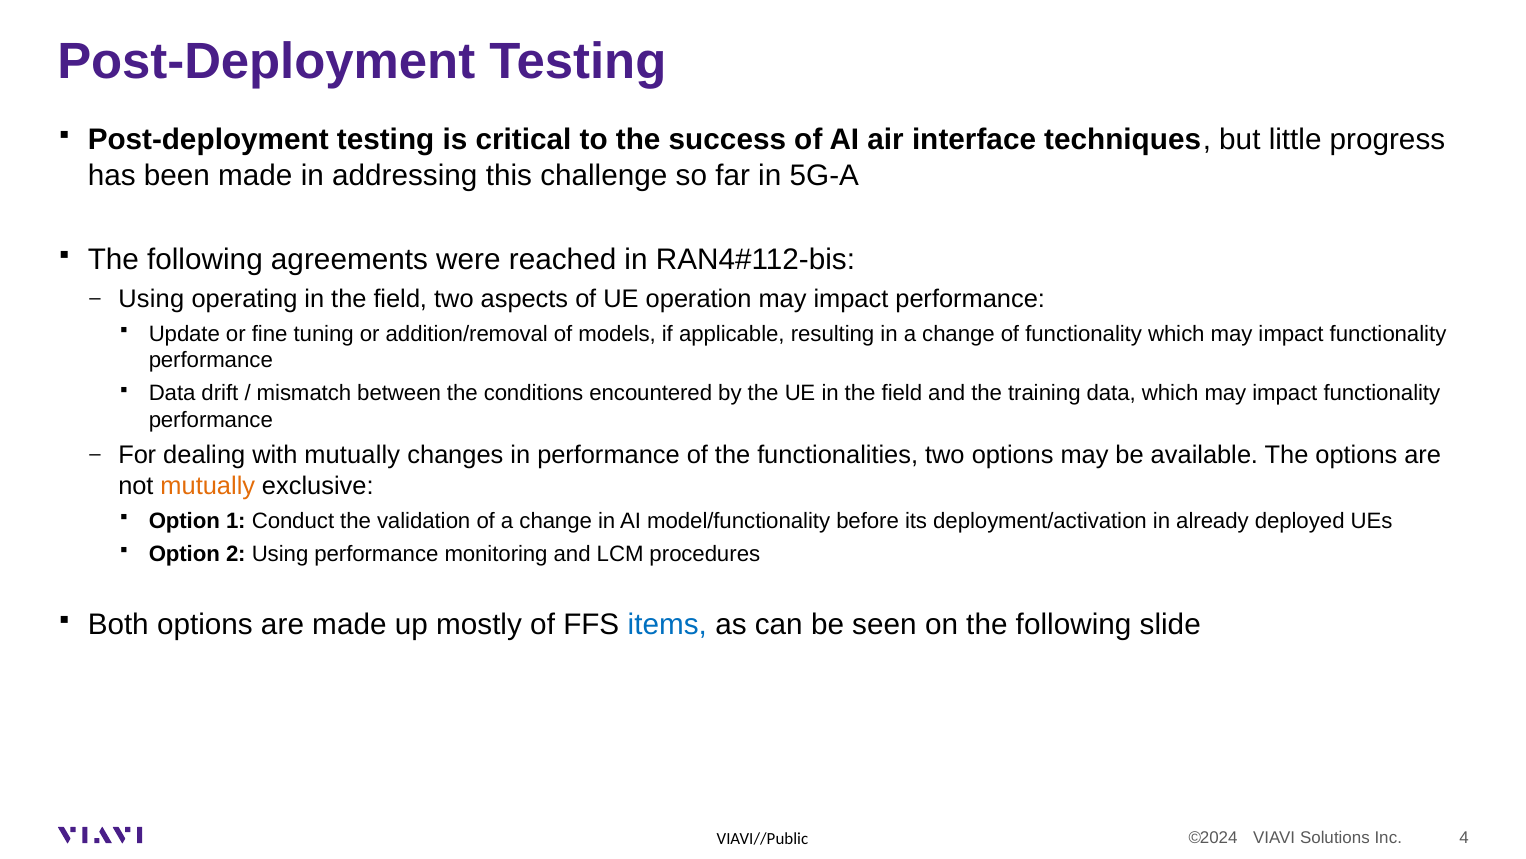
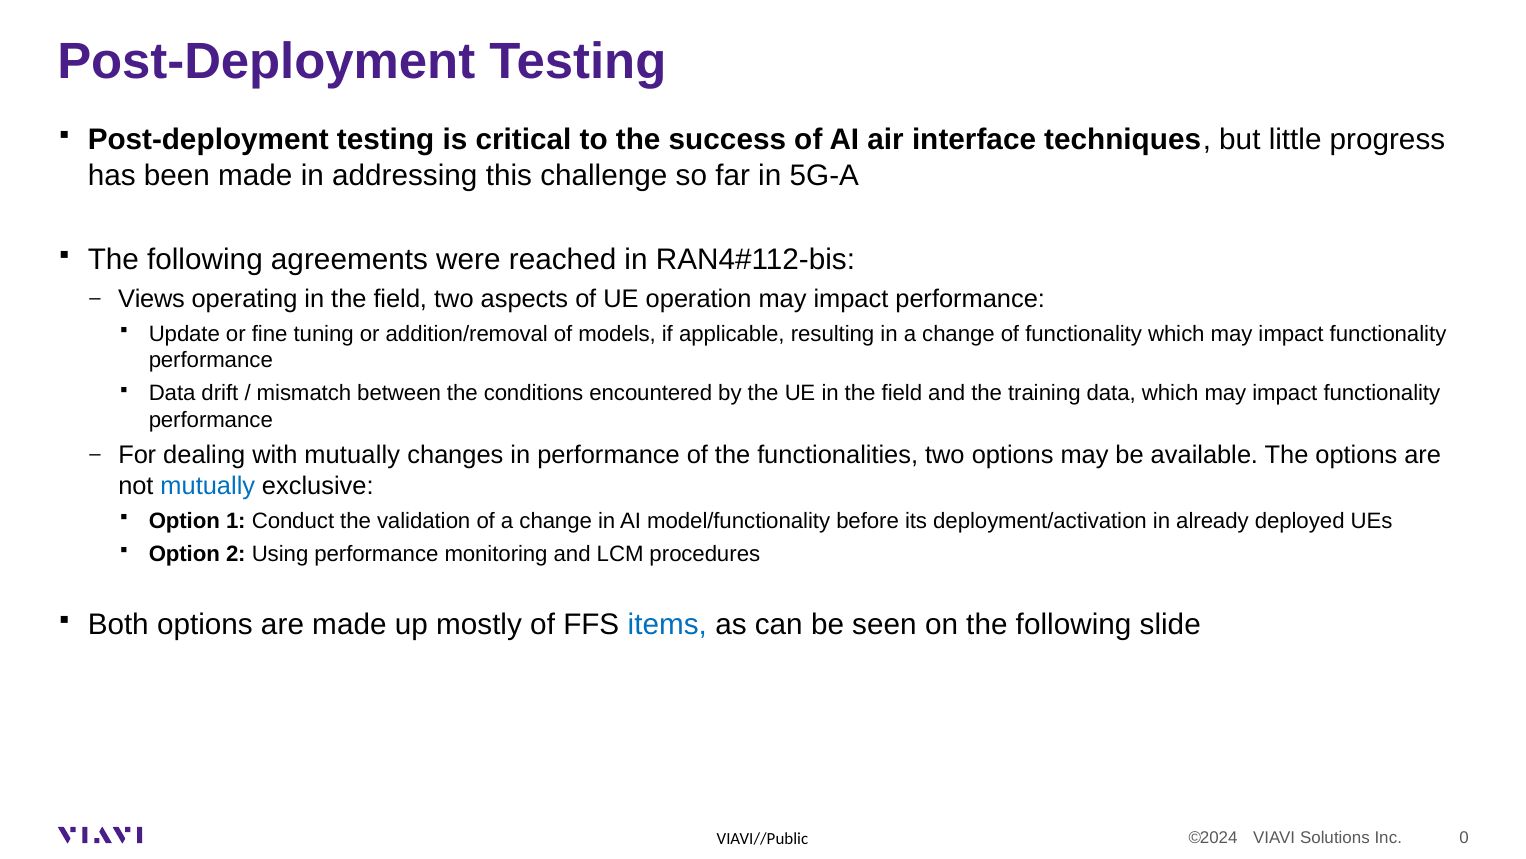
Using at (151, 299): Using -> Views
mutually at (208, 486) colour: orange -> blue
4: 4 -> 0
